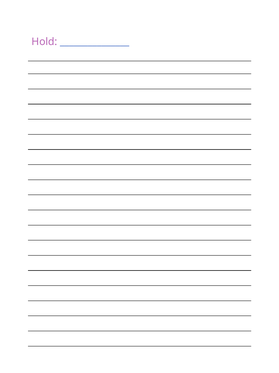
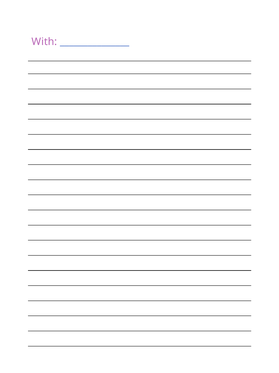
Hold: Hold -> With
